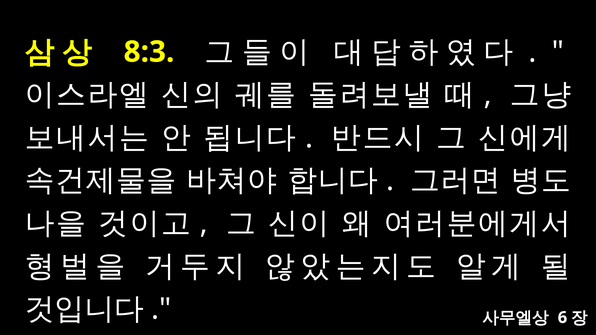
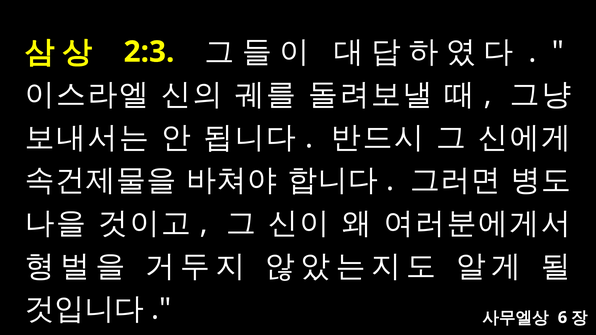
8:3: 8:3 -> 2:3
